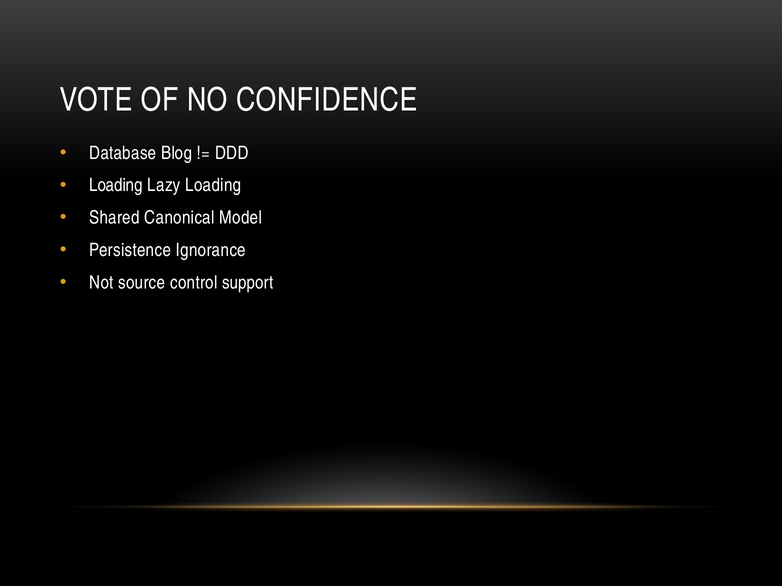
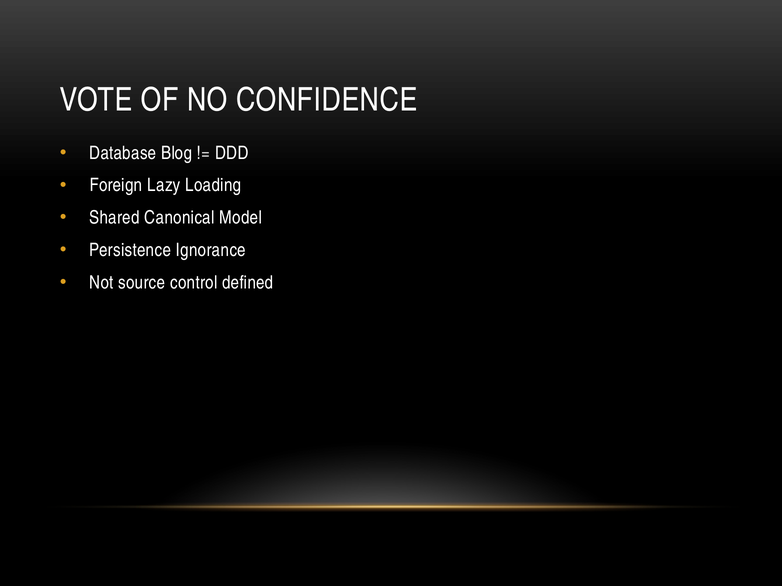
Loading at (116, 186): Loading -> Foreign
support: support -> defined
